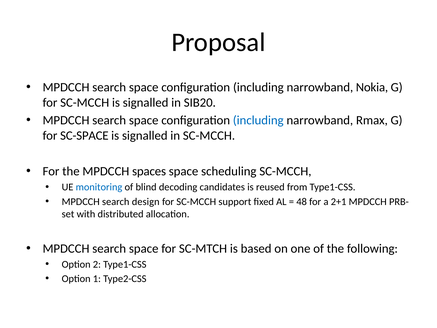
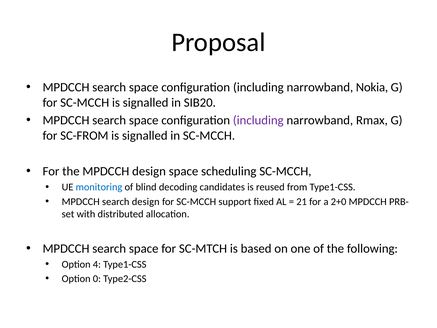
including at (258, 120) colour: blue -> purple
SC-SPACE: SC-SPACE -> SC-FROM
MPDCCH spaces: spaces -> design
48: 48 -> 21
2+1: 2+1 -> 2+0
2: 2 -> 4
1: 1 -> 0
